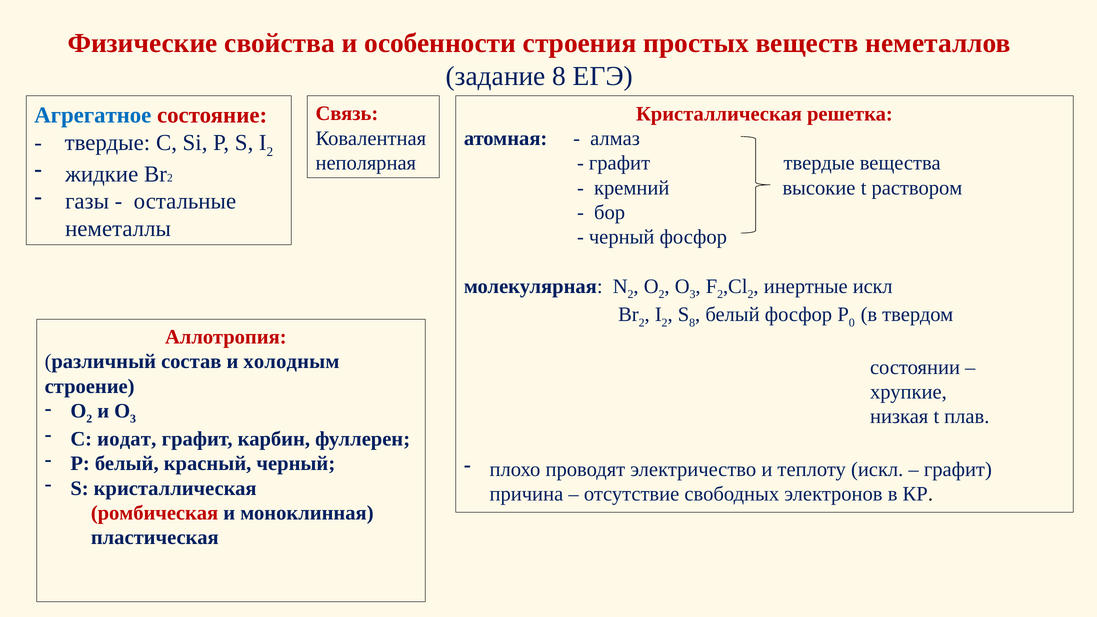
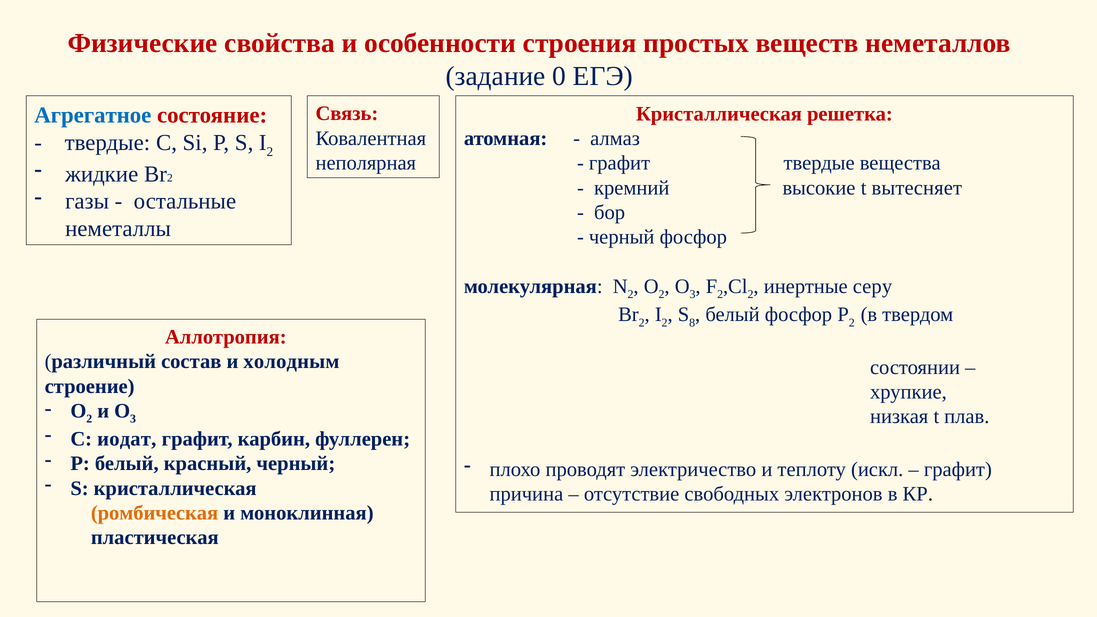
задание 8: 8 -> 0
раствором: раствором -> вытесняет
инертные искл: искл -> серу
P 0: 0 -> 2
ромбическая colour: red -> orange
